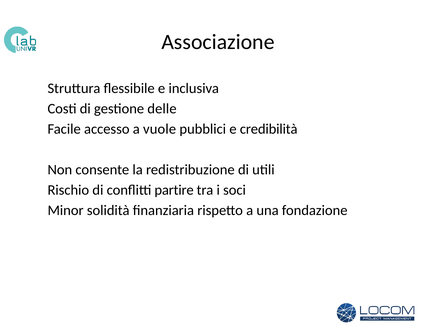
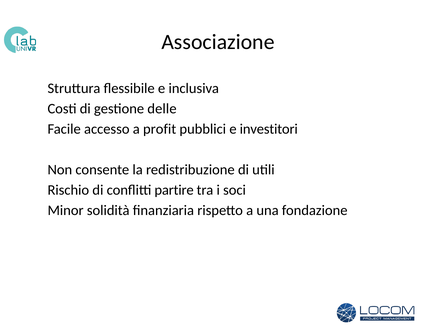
vuole: vuole -> profit
credibilità: credibilità -> investitori
